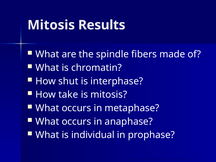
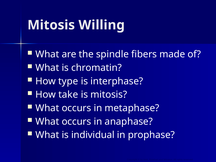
Results: Results -> Willing
shut: shut -> type
